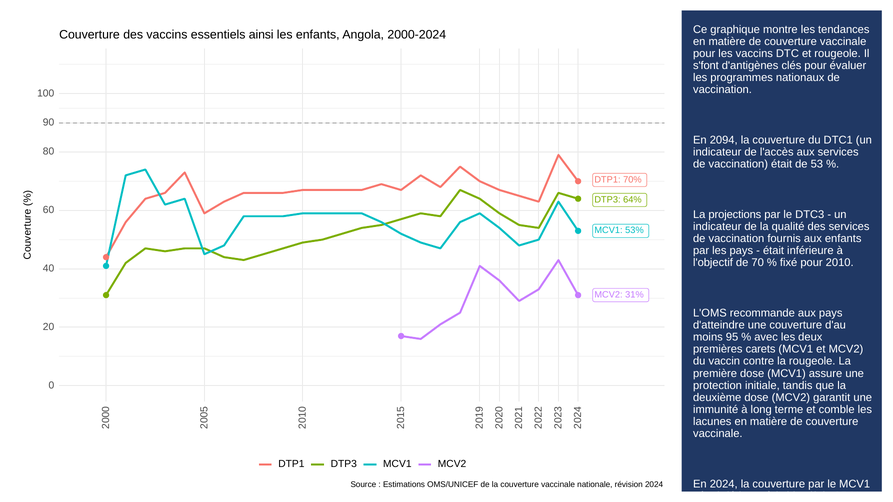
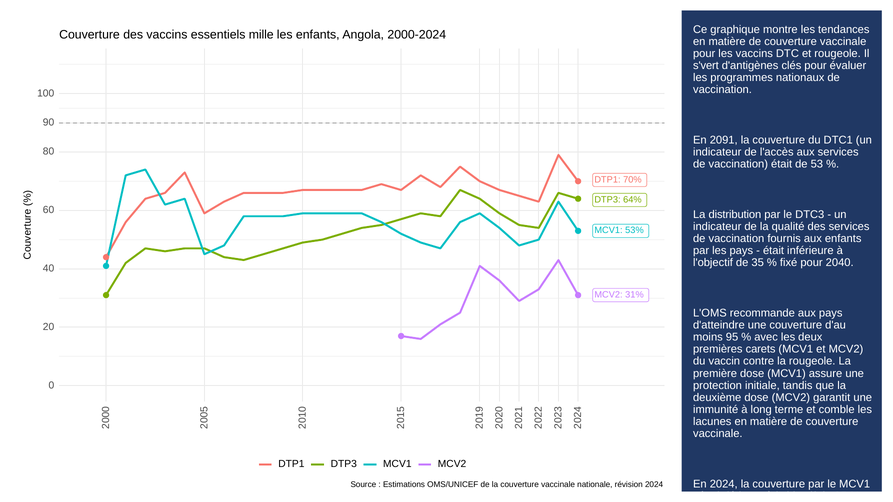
ainsi: ainsi -> mille
s'font: s'font -> s'vert
2094: 2094 -> 2091
projections: projections -> distribution
70: 70 -> 35
2010: 2010 -> 2040
